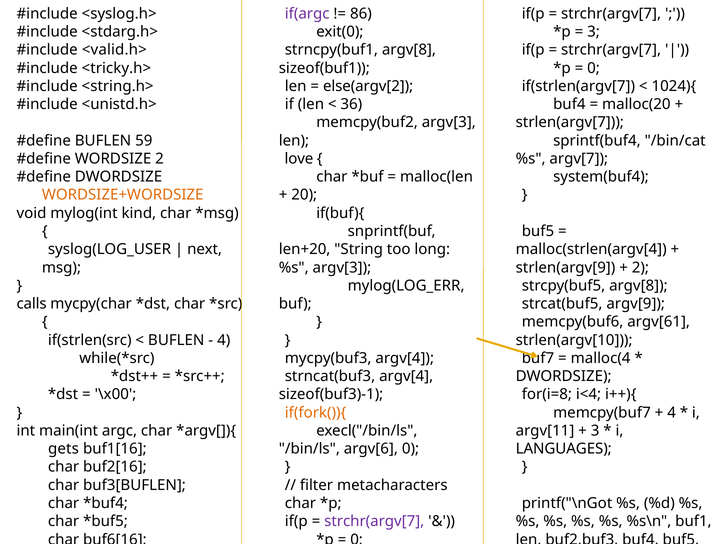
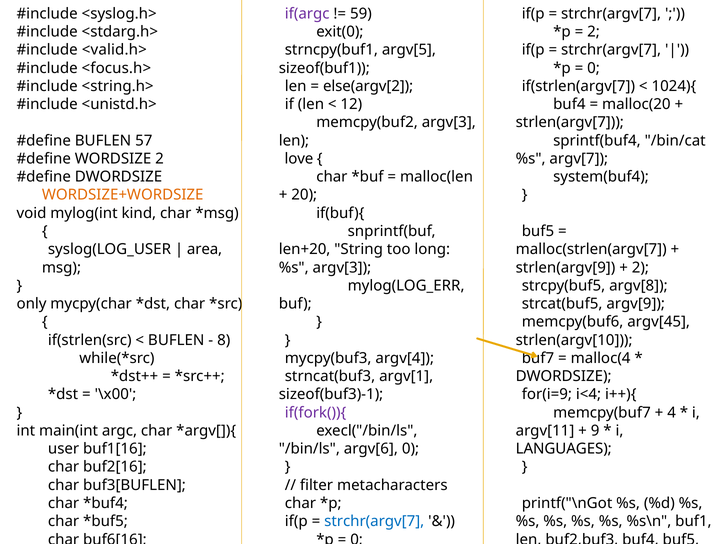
86: 86 -> 59
3 at (594, 32): 3 -> 2
strncpy(buf1 argv[8: argv[8 -> argv[5
<tricky.h>: <tricky.h> -> <focus.h>
36: 36 -> 12
59: 59 -> 57
next: next -> area
malloc(strlen(argv[4: malloc(strlen(argv[4 -> malloc(strlen(argv[7
calls: calls -> only
argv[61: argv[61 -> argv[45
4 at (224, 340): 4 -> 8
strncat(buf3 argv[4: argv[4 -> argv[1
for(i=8: for(i=8 -> for(i=9
if(fork()){ colour: orange -> purple
3 at (595, 431): 3 -> 9
gets: gets -> user
strchr(argv[7 at (374, 521) colour: purple -> blue
